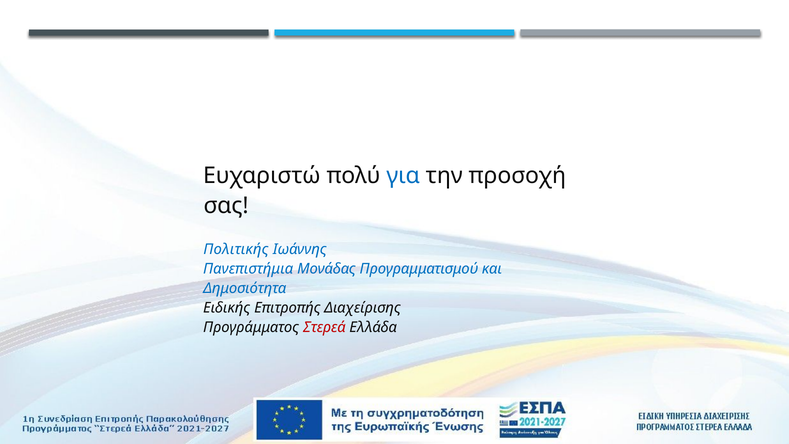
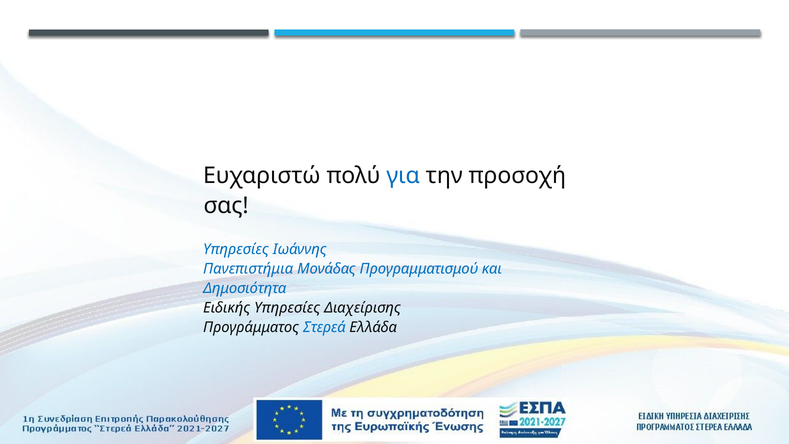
Πολιτικής at (236, 249): Πολιτικής -> Υπηρεσίες
Ειδικής Επιτροπής: Επιτροπής -> Υπηρεσίες
Στερεά colour: red -> blue
